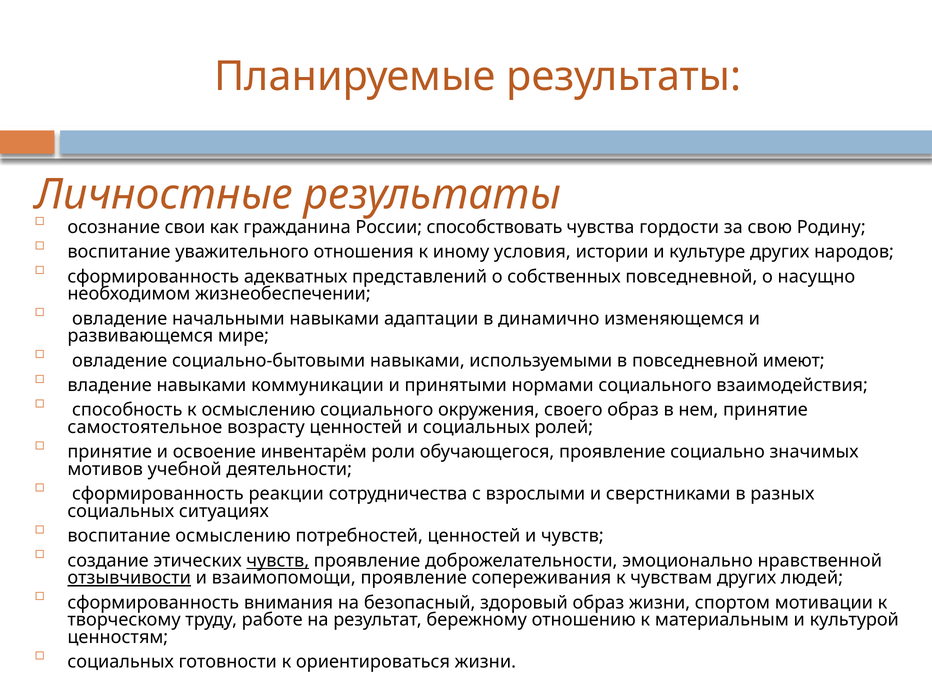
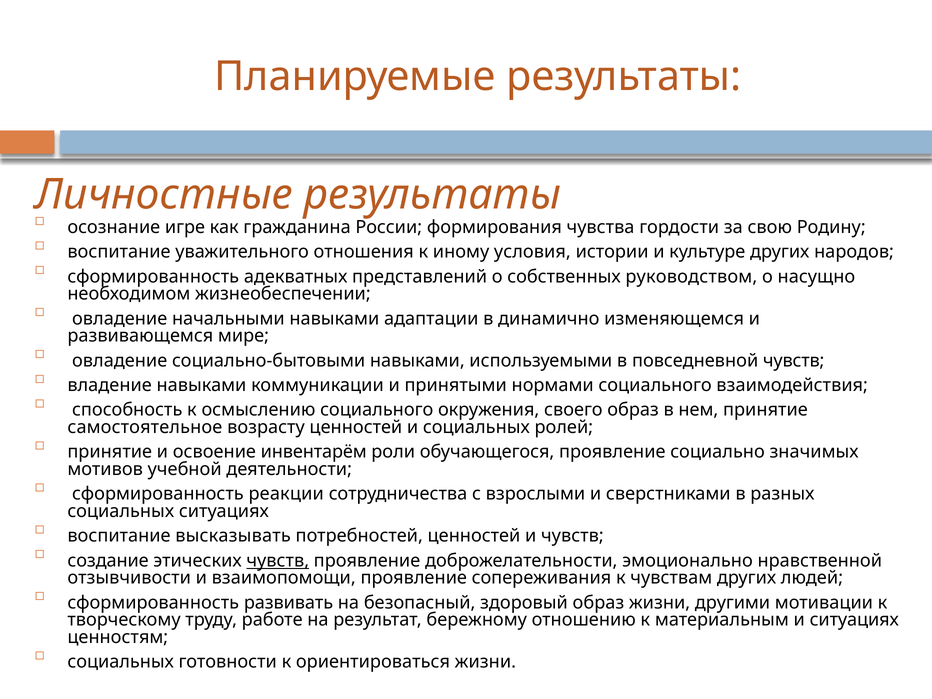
свои: свои -> игре
способствовать: способствовать -> формирования
собственных повседневной: повседневной -> руководством
повседневной имеют: имеют -> чувств
воспитание осмыслению: осмыслению -> высказывать
отзывчивости underline: present -> none
внимания: внимания -> развивать
спортом: спортом -> другими
и культурой: культурой -> ситуациях
